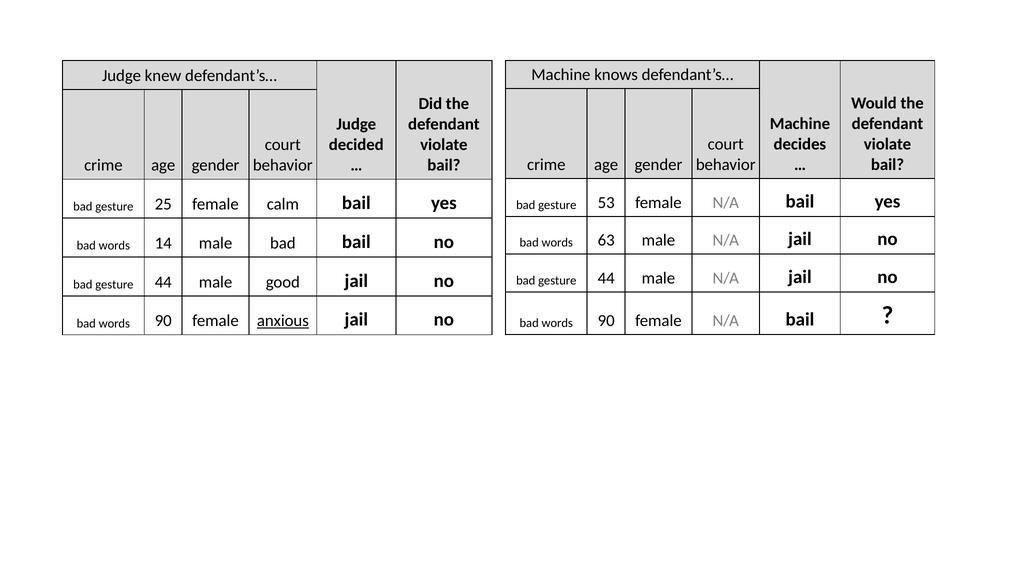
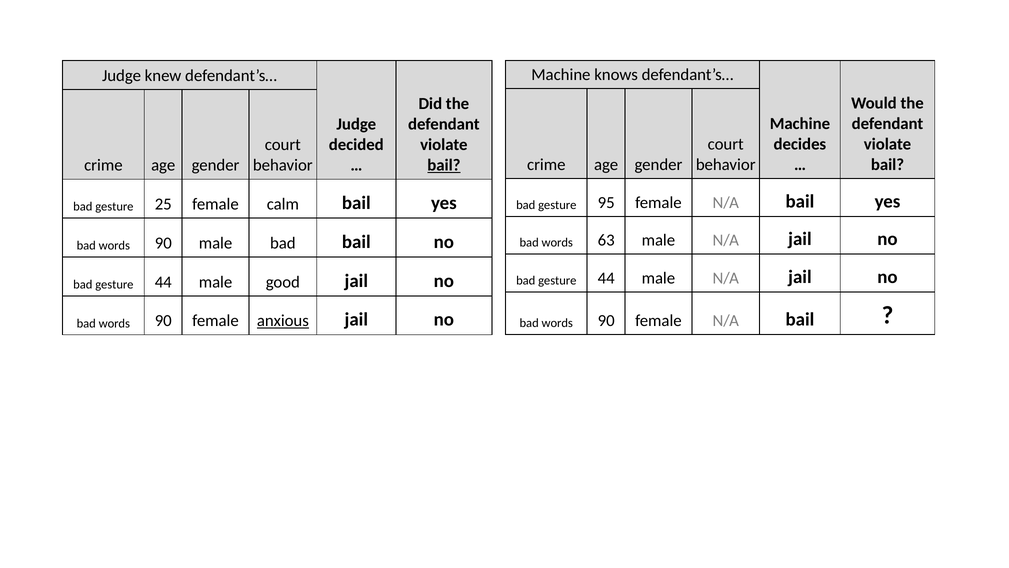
bail at (444, 165) underline: none -> present
53: 53 -> 95
14 at (163, 243): 14 -> 90
